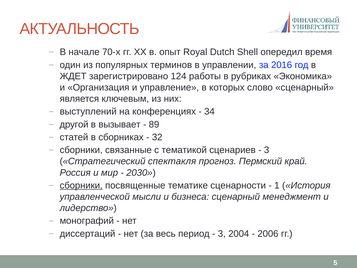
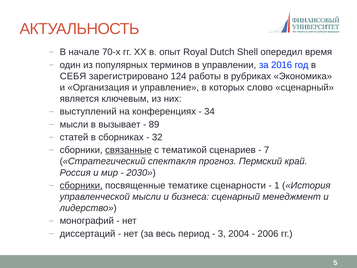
ЖДЕТ: ЖДЕТ -> СЕБЯ
другой at (74, 124): другой -> мысли
связанные underline: none -> present
3 at (267, 150): 3 -> 7
